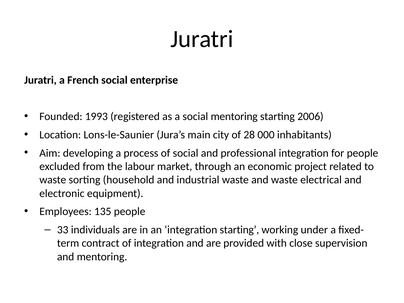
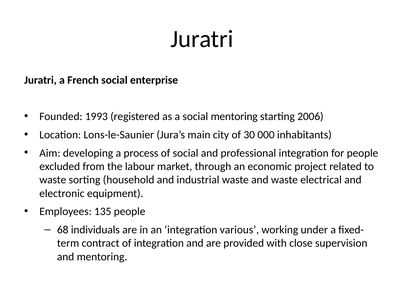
28: 28 -> 30
33: 33 -> 68
integration starting: starting -> various
